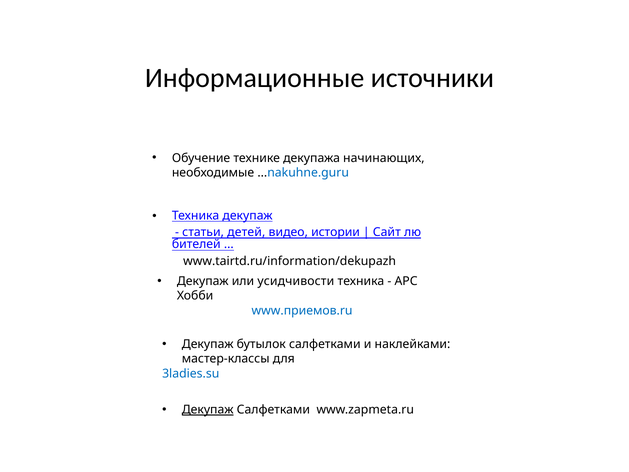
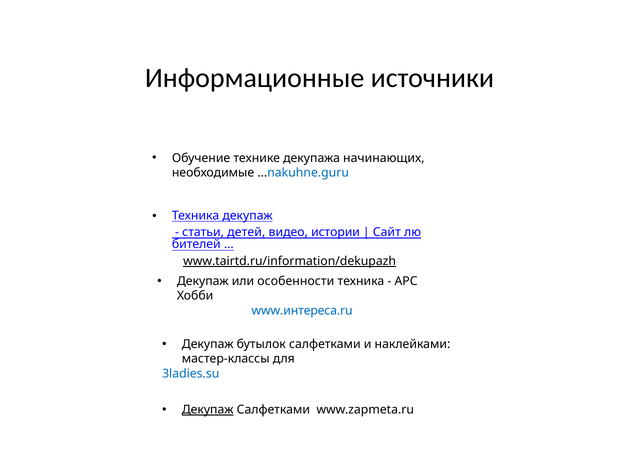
www.tairtd.ru/information/dekupazh underline: none -> present
усидчивости: усидчивости -> особенности
www.приемов.ru: www.приемов.ru -> www.интереса.ru
